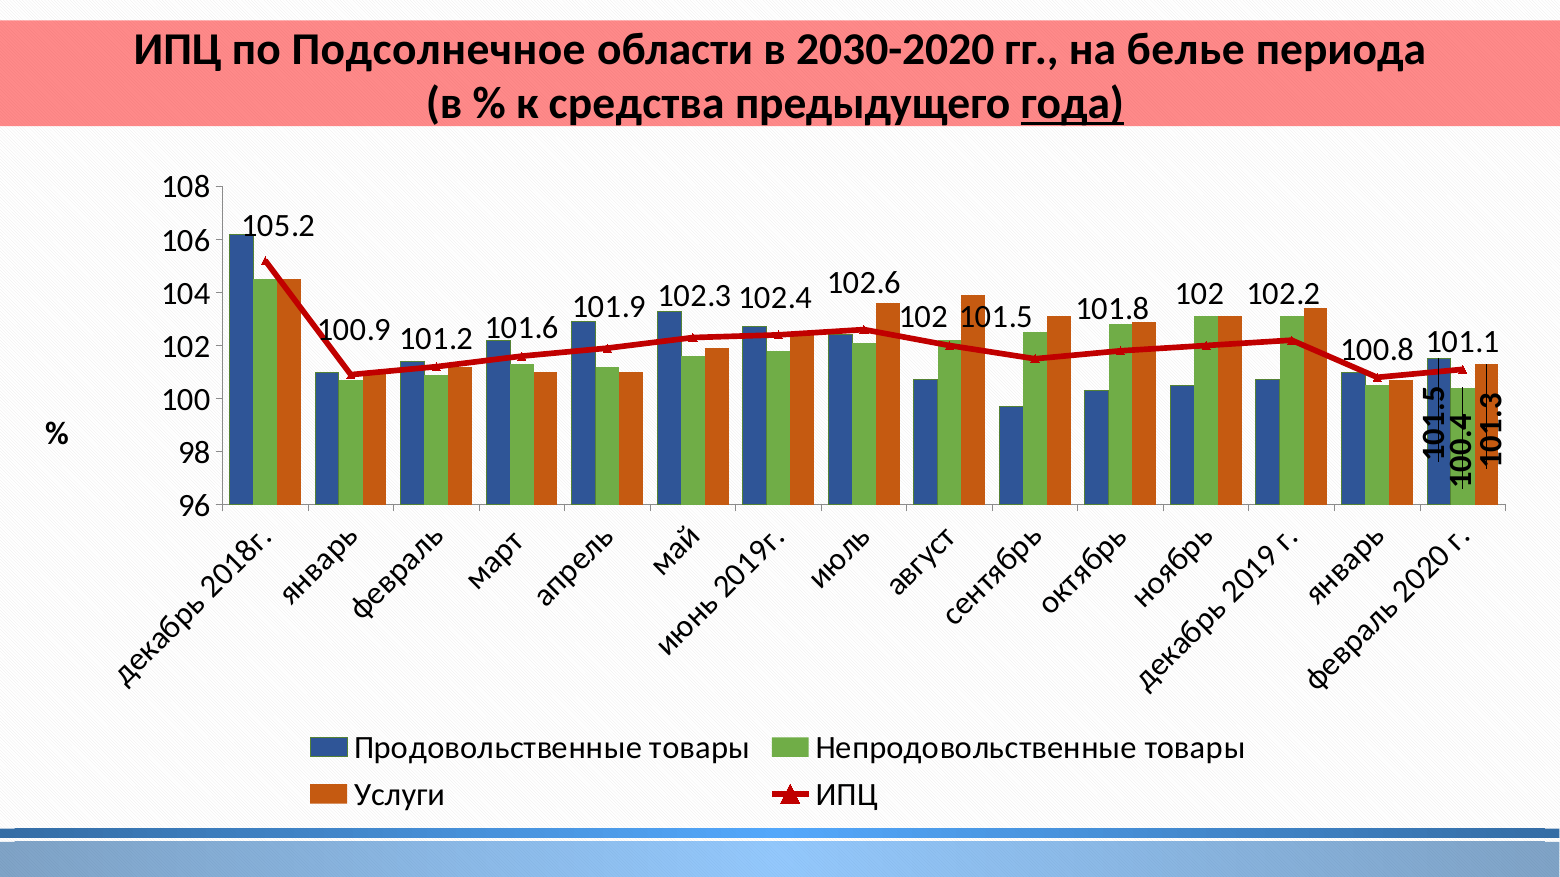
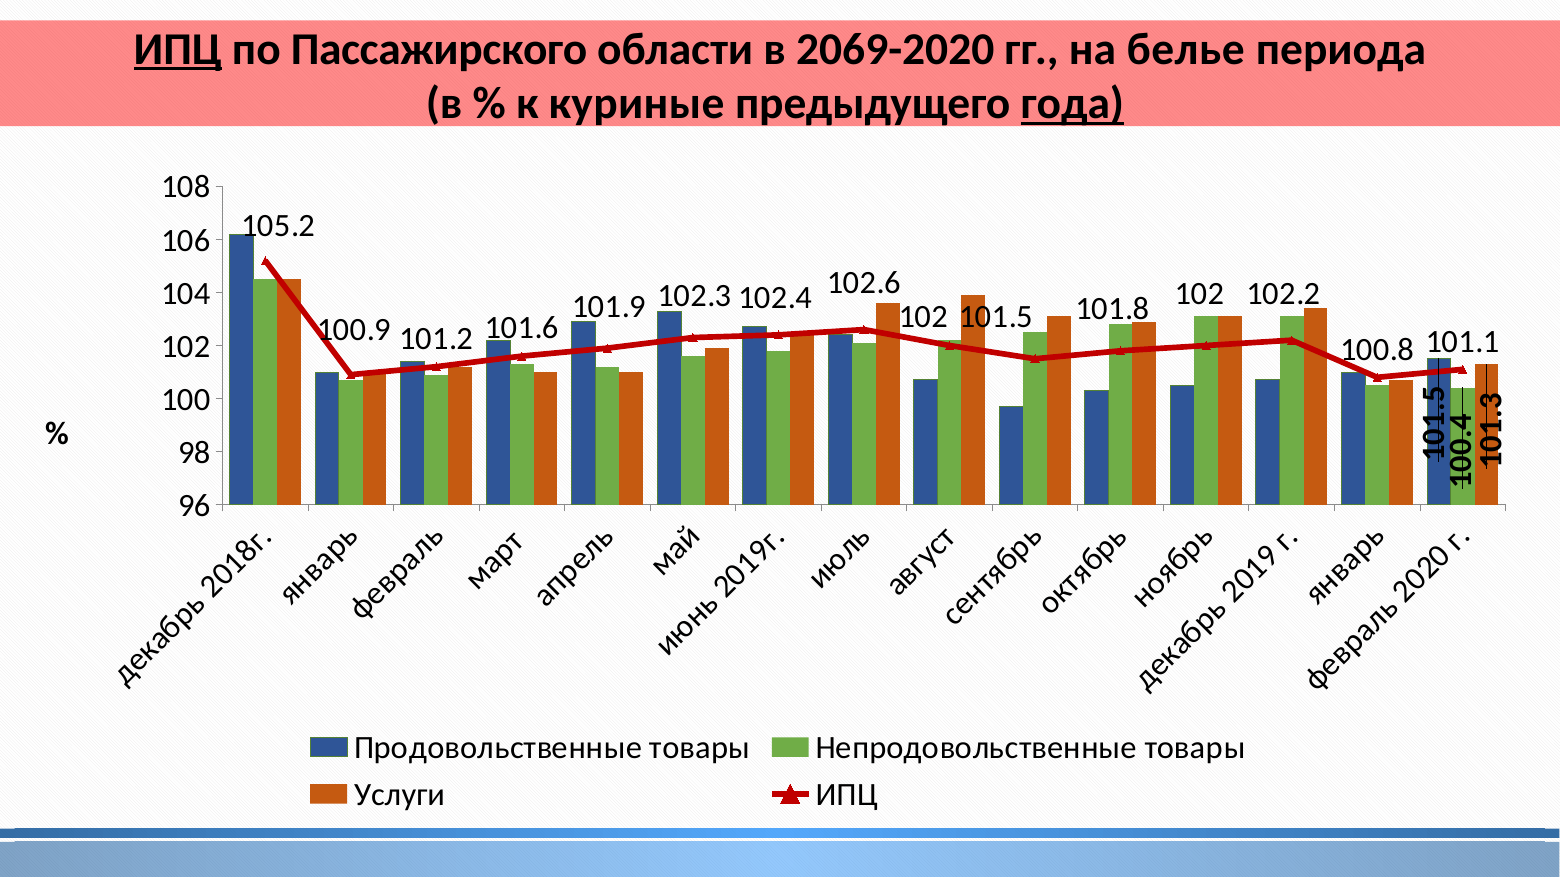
ИПЦ at (178, 49) underline: none -> present
Подсолнечное: Подсолнечное -> Пассажирского
2030-2020: 2030-2020 -> 2069-2020
средства: средства -> куриные
